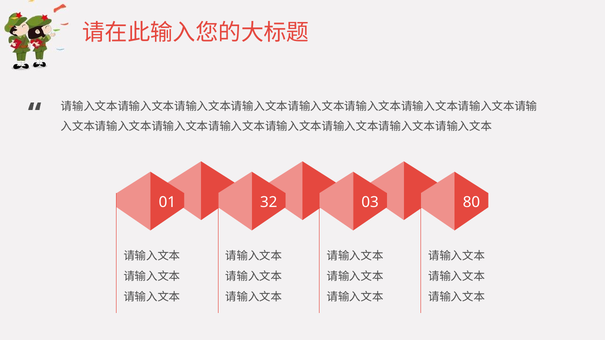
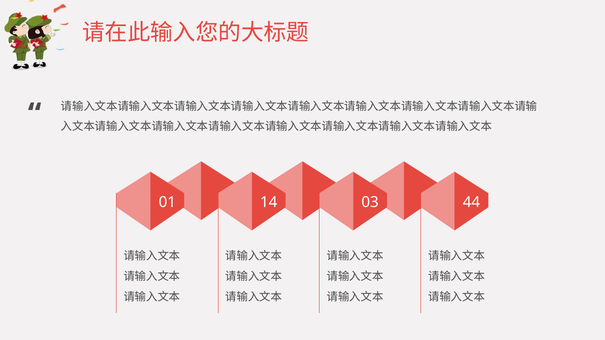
32: 32 -> 14
80: 80 -> 44
